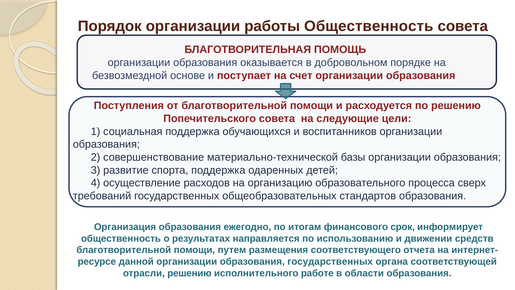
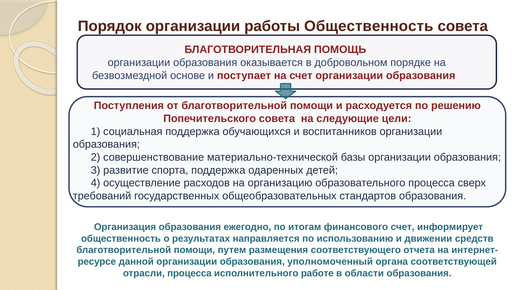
финансового срок: срок -> счет
образования государственных: государственных -> уполномоченный
отрасли решению: решению -> процесса
